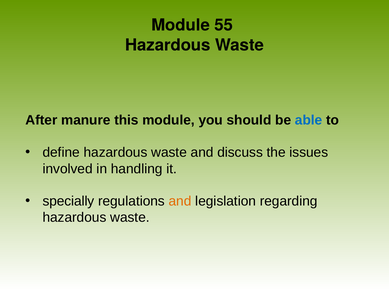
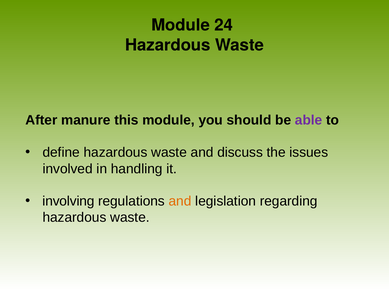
55: 55 -> 24
able colour: blue -> purple
specially: specially -> involving
